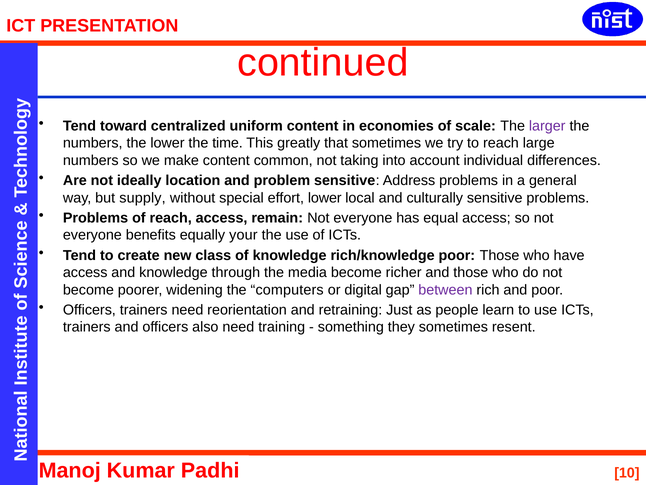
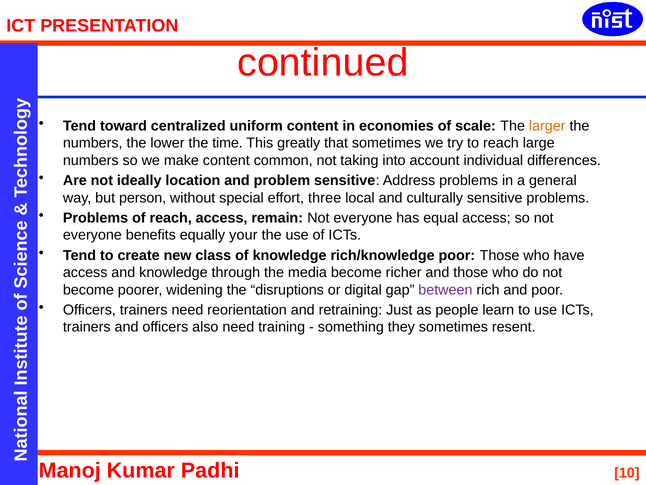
larger colour: purple -> orange
supply: supply -> person
effort lower: lower -> three
computers: computers -> disruptions
